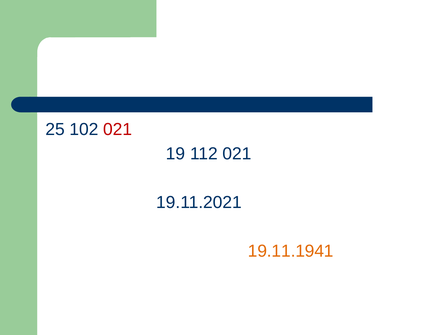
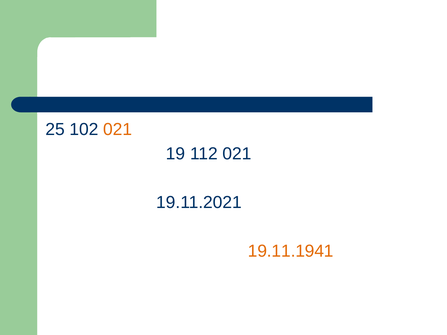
021 at (118, 129) colour: red -> orange
